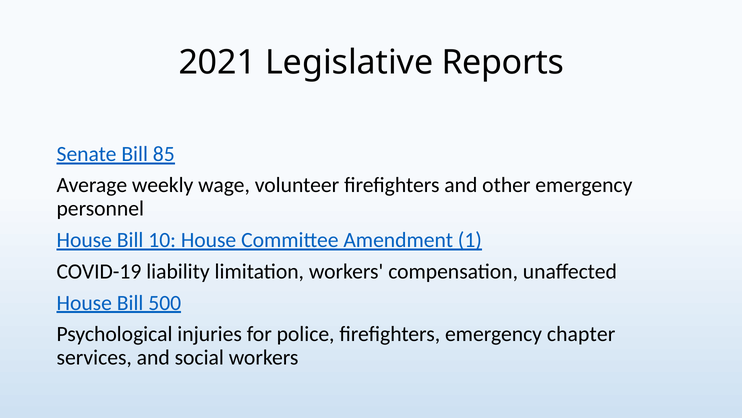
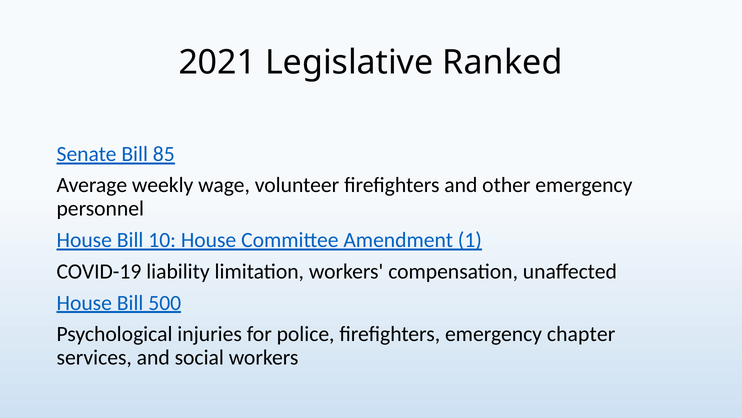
Reports: Reports -> Ranked
